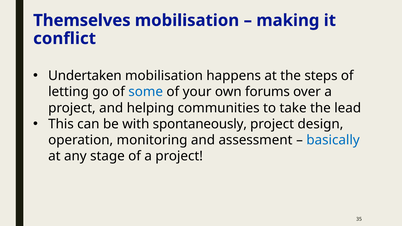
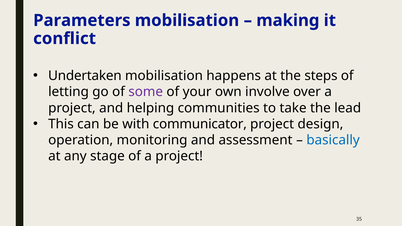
Themselves: Themselves -> Parameters
some colour: blue -> purple
forums: forums -> involve
spontaneously: spontaneously -> communicator
